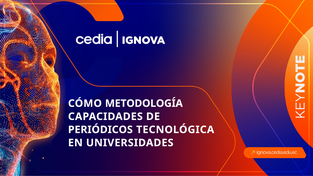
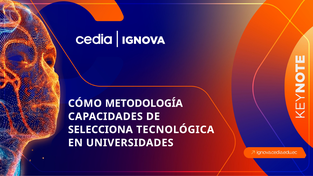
PERIÓDICOS: PERIÓDICOS -> SELECCIONA
